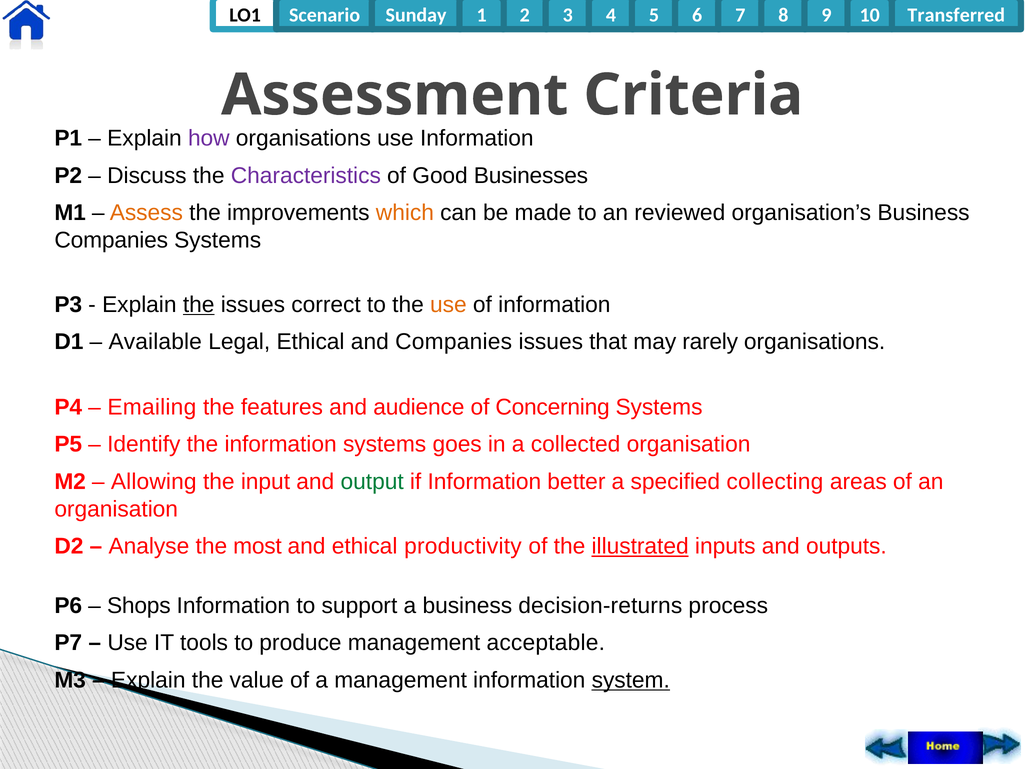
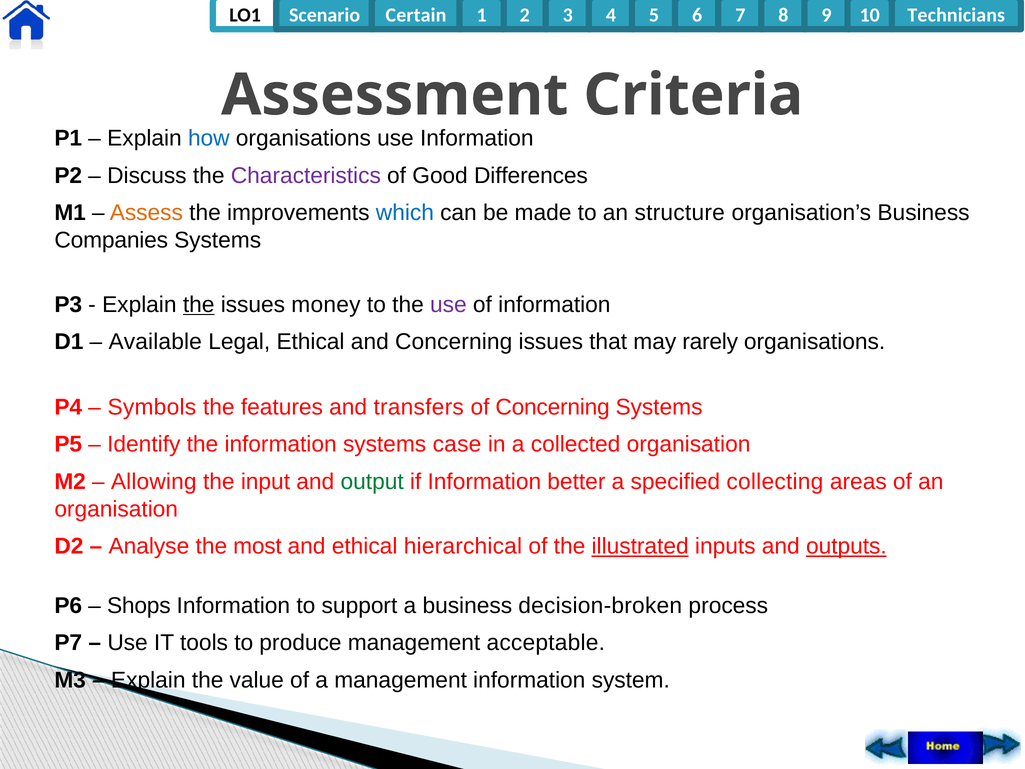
Sunday: Sunday -> Certain
Transferred: Transferred -> Technicians
how colour: purple -> blue
Businesses: Businesses -> Differences
which colour: orange -> blue
reviewed: reviewed -> structure
correct: correct -> money
use at (448, 305) colour: orange -> purple
and Companies: Companies -> Concerning
Emailing: Emailing -> Symbols
audience: audience -> transfers
goes: goes -> case
productivity: productivity -> hierarchical
outputs underline: none -> present
decision-returns: decision-returns -> decision-broken
system underline: present -> none
